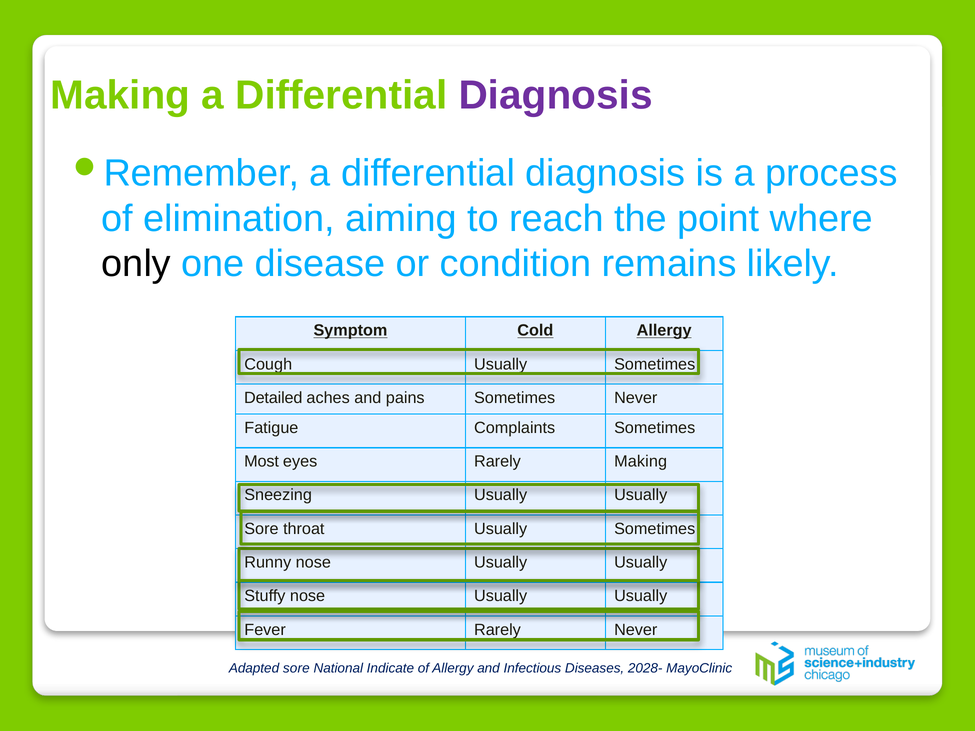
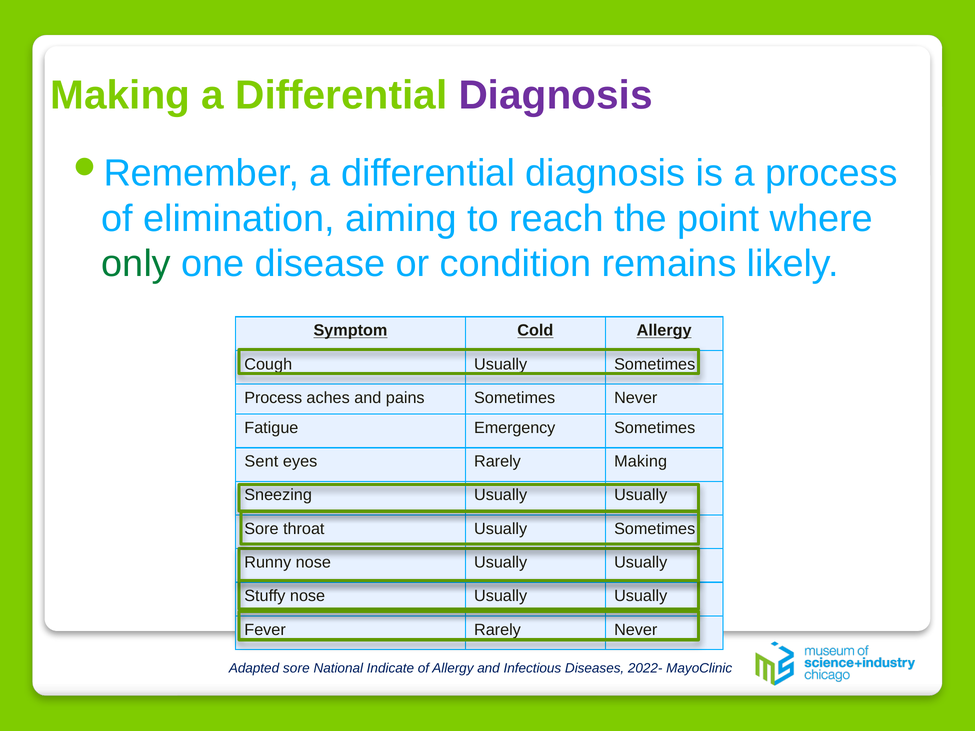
only colour: black -> green
Detailed at (273, 398): Detailed -> Process
Complaints: Complaints -> Emergency
Most: Most -> Sent
2028-: 2028- -> 2022-
